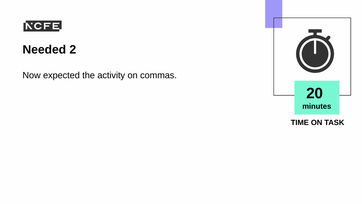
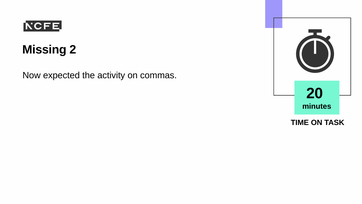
Needed: Needed -> Missing
